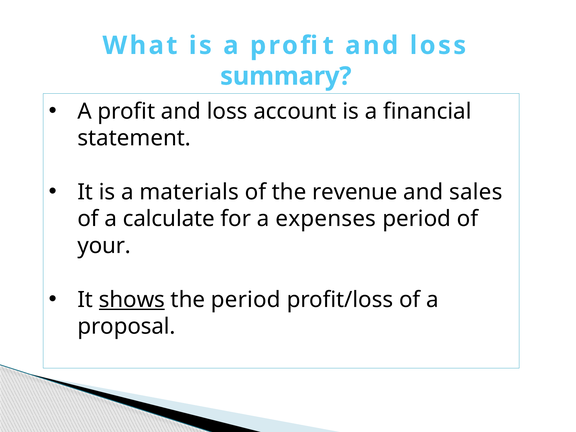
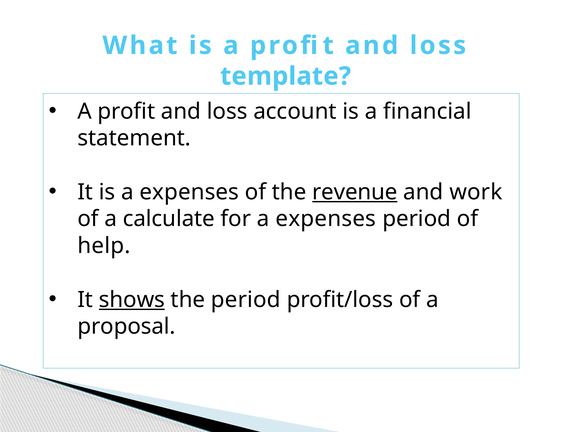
summary: summary -> template
is a materials: materials -> expenses
revenue underline: none -> present
sales: sales -> work
your: your -> help
